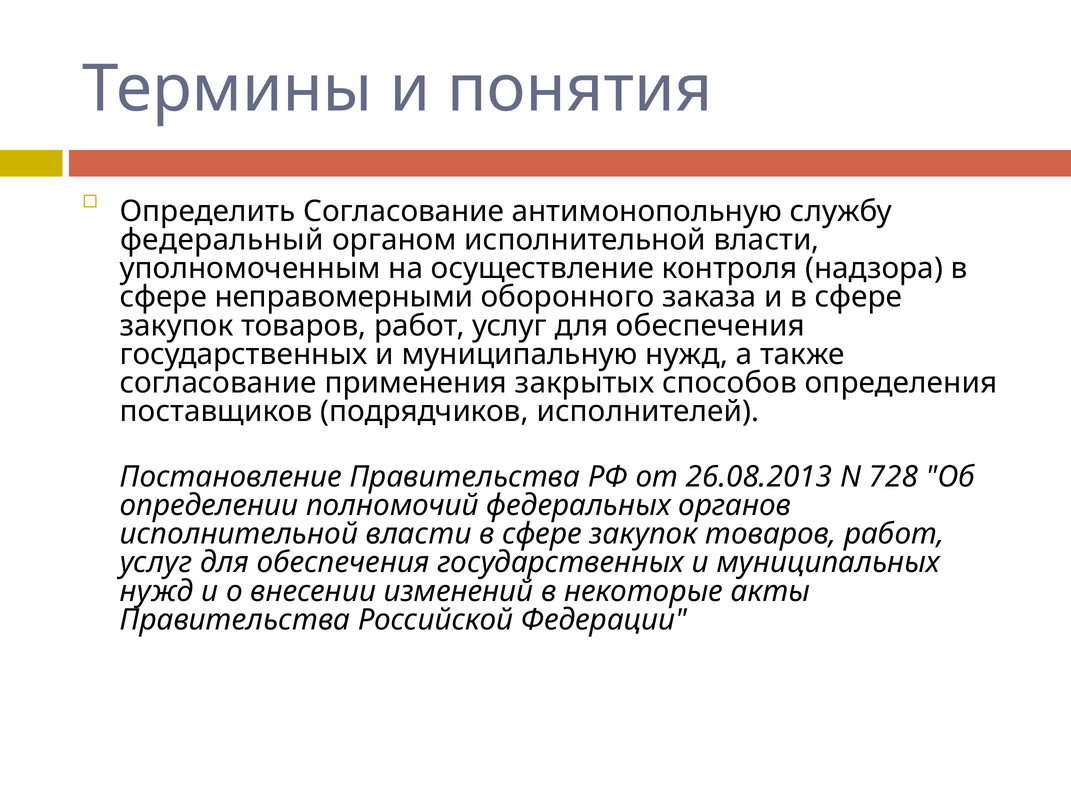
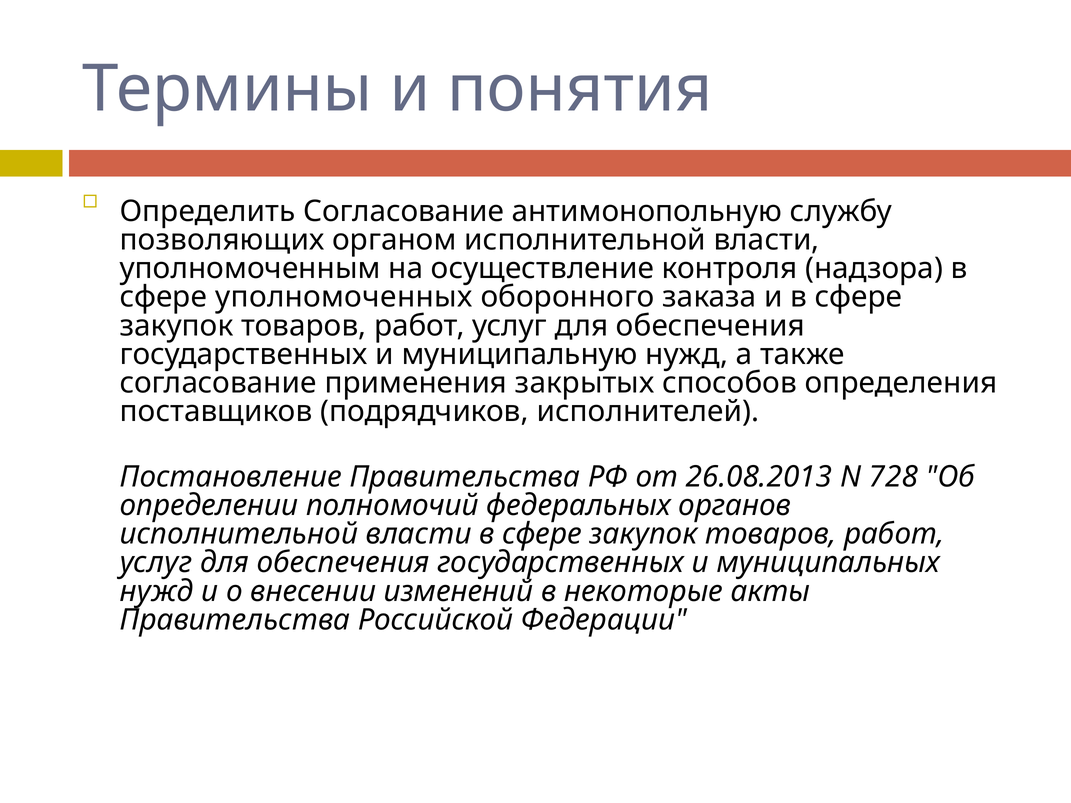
федеральный: федеральный -> позволяющих
неправомерными: неправомерными -> уполномоченных
